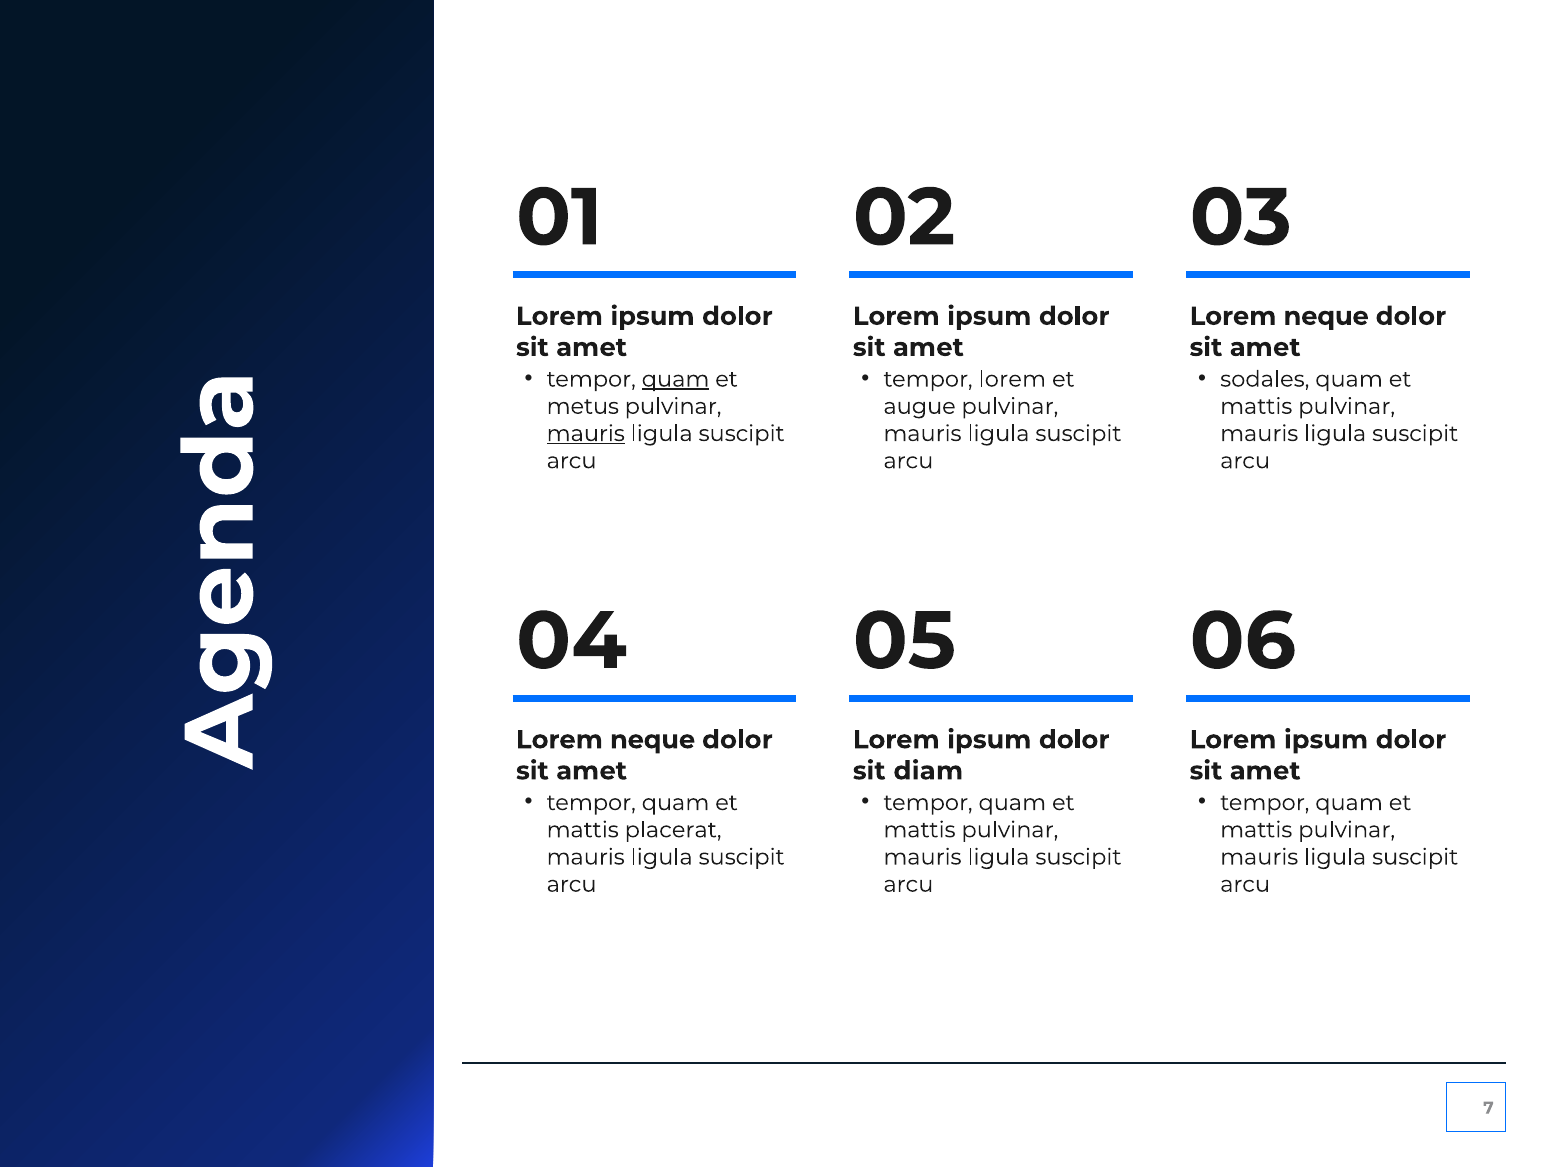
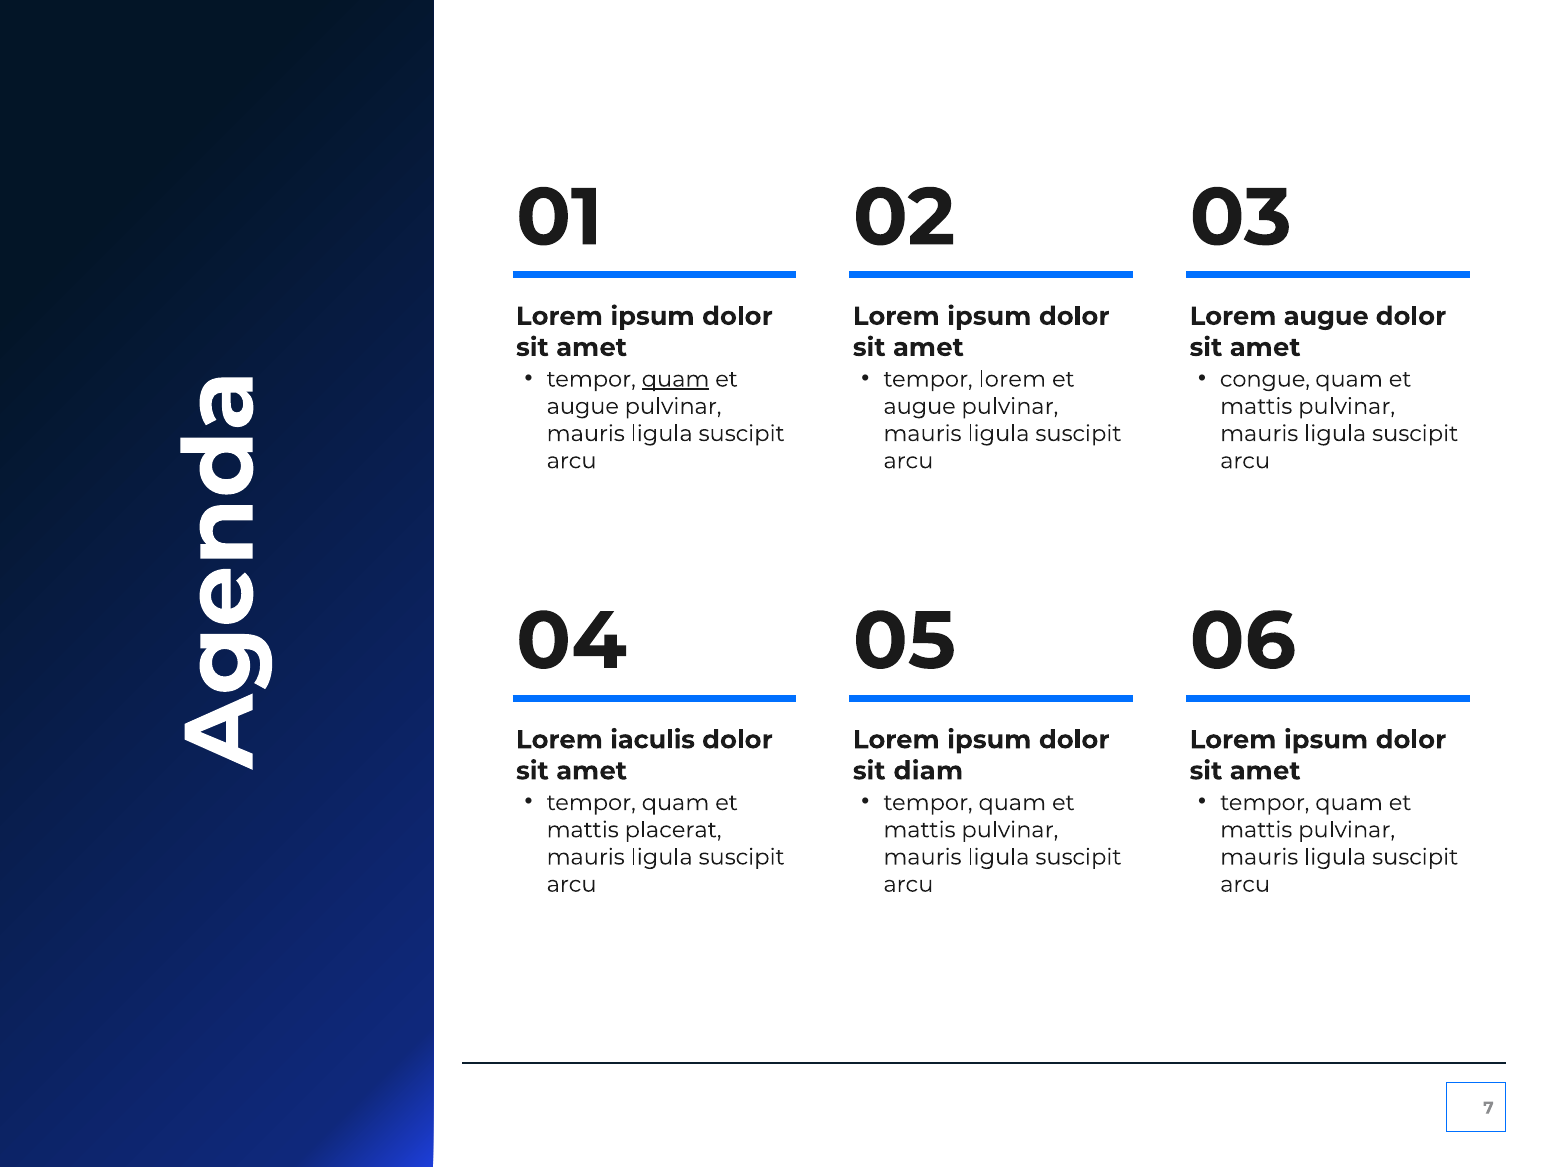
neque at (1326, 316): neque -> augue
sodales: sodales -> congue
metus at (583, 406): metus -> augue
mauris at (586, 434) underline: present -> none
neque at (653, 740): neque -> iaculis
